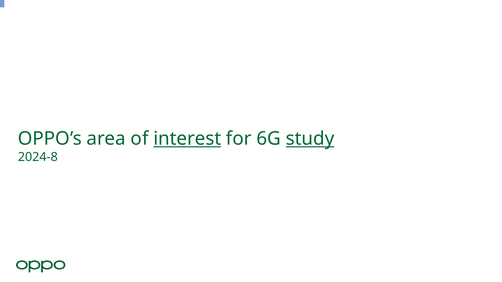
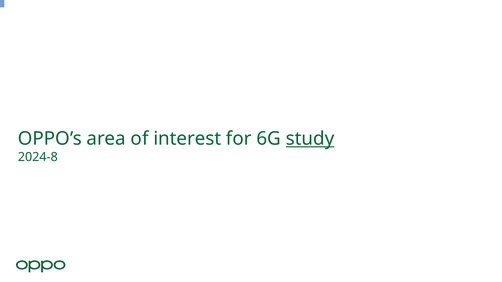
interest underline: present -> none
